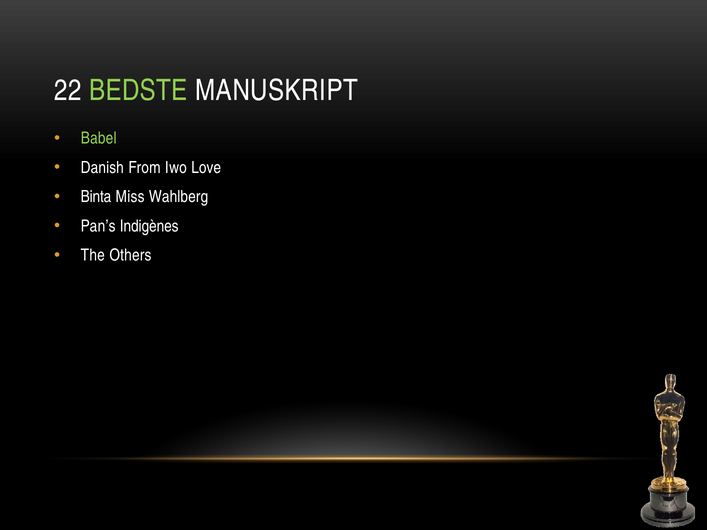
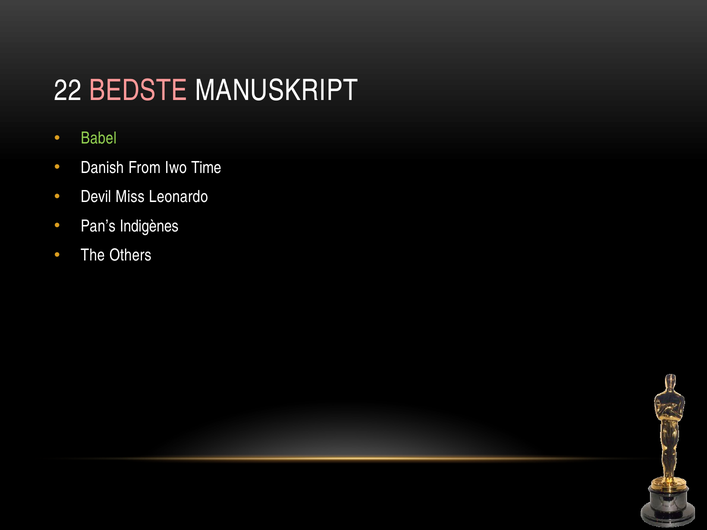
BEDSTE colour: light green -> pink
Love: Love -> Time
Binta: Binta -> Devil
Wahlberg: Wahlberg -> Leonardo
